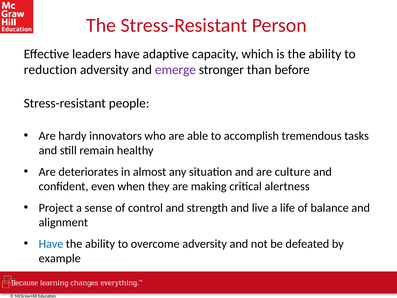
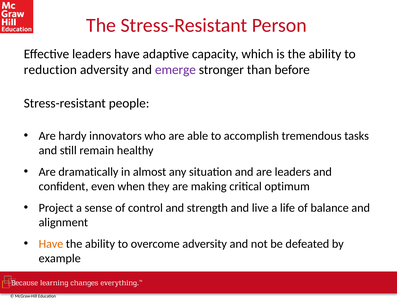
deteriorates: deteriorates -> dramatically
are culture: culture -> leaders
alertness: alertness -> optimum
Have at (51, 244) colour: blue -> orange
